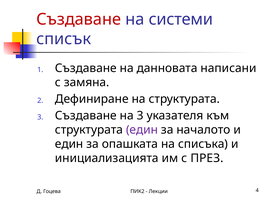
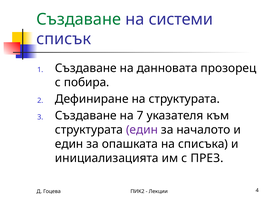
Създаване at (79, 19) colour: red -> green
написани: написани -> прозорец
замяна: замяна -> побира
на 3: 3 -> 7
